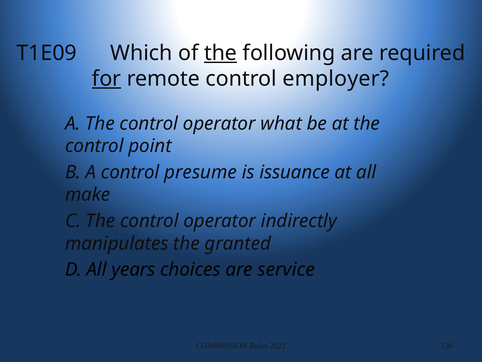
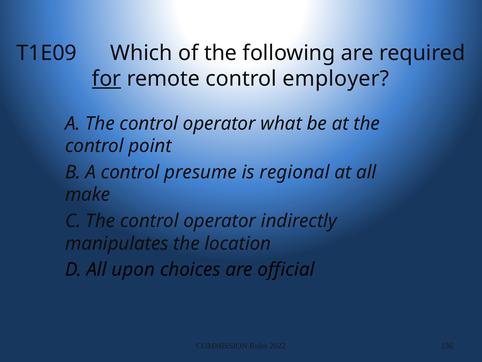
the at (221, 53) underline: present -> none
issuance: issuance -> regional
granted: granted -> location
years: years -> upon
service: service -> official
